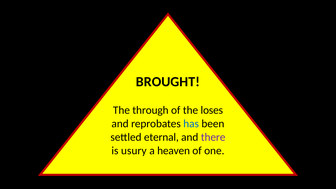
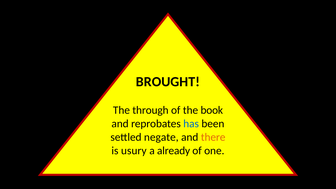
loses: loses -> book
eternal: eternal -> negate
there colour: purple -> orange
heaven: heaven -> already
